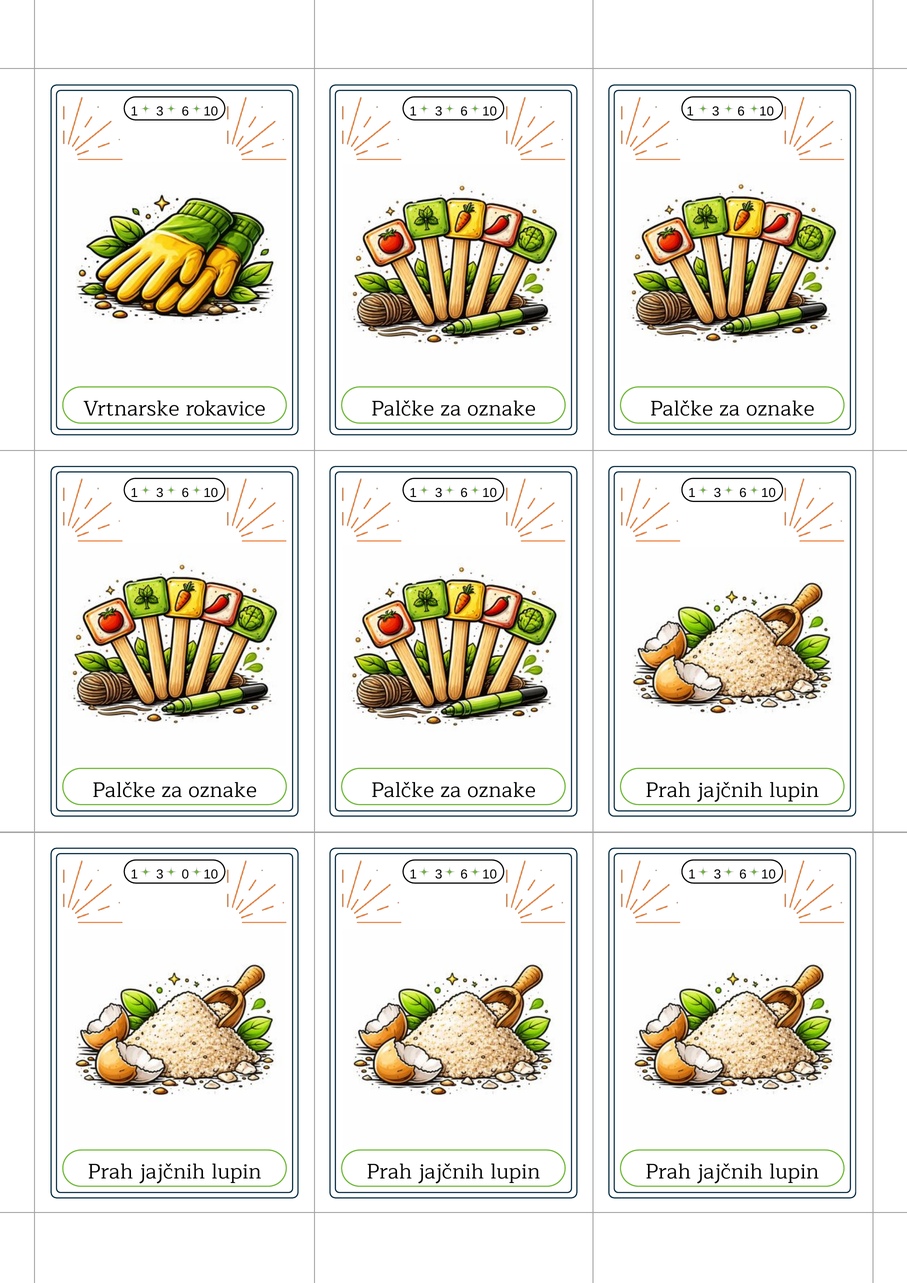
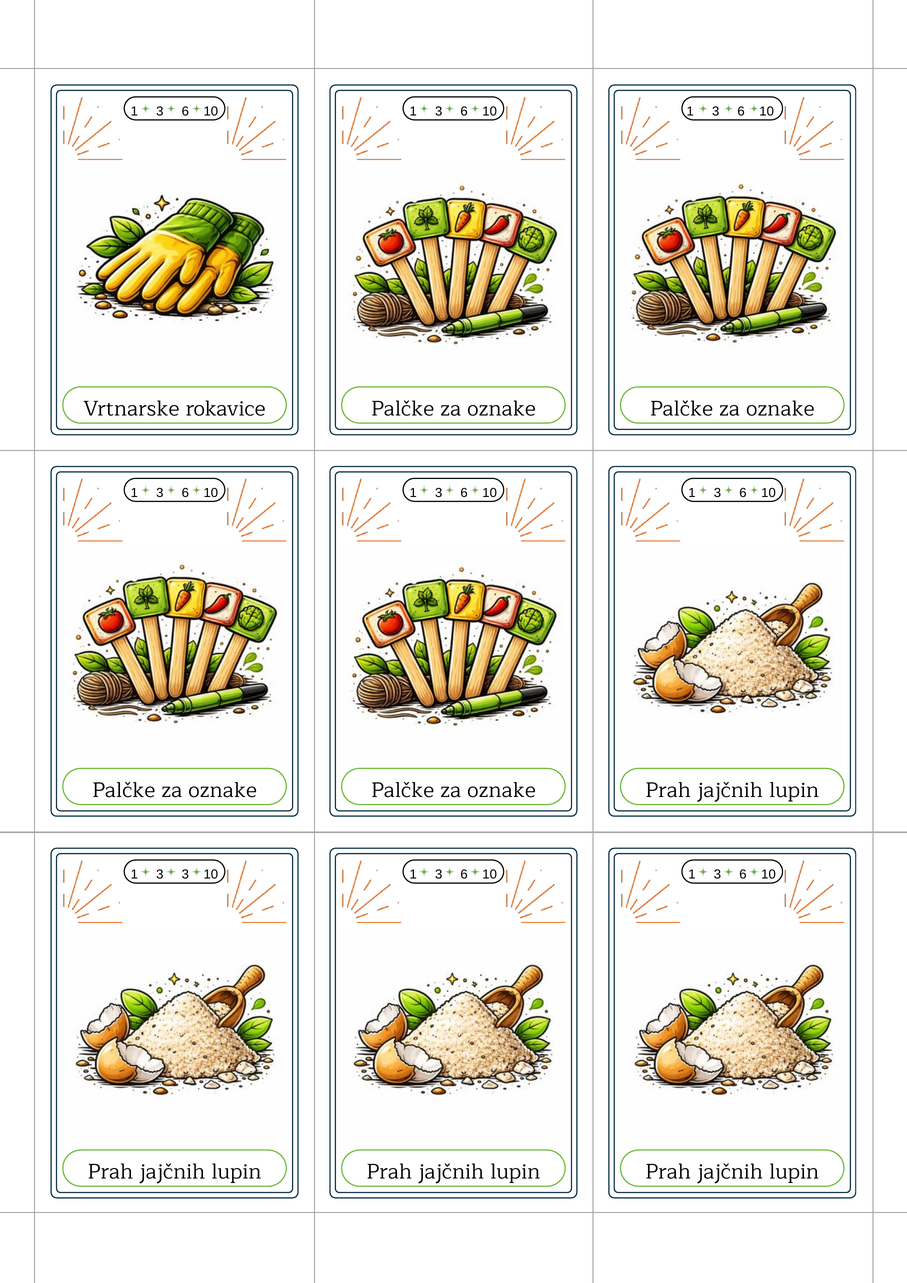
3 0: 0 -> 3
